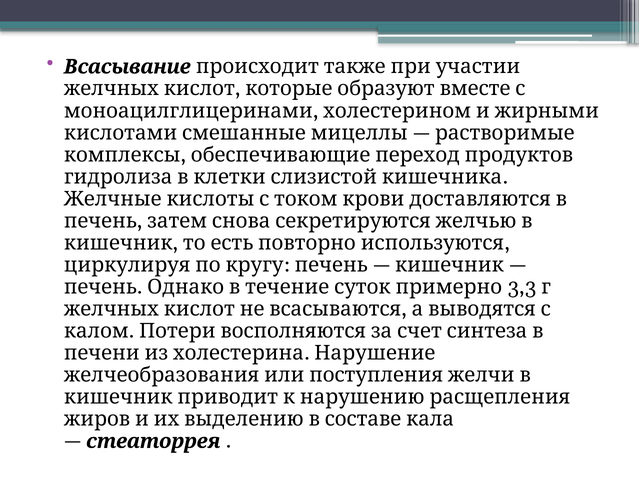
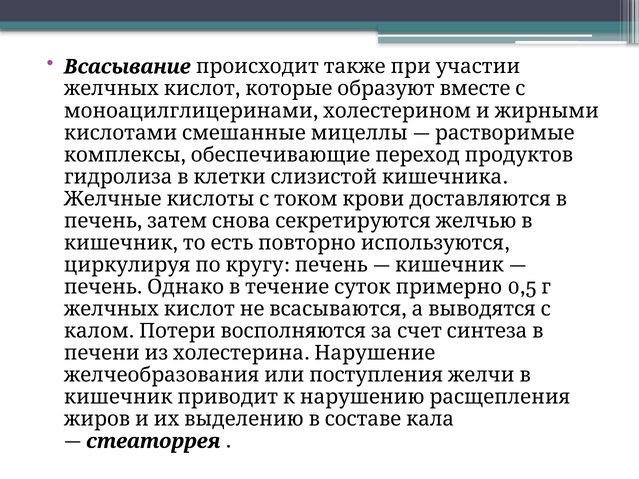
3,3: 3,3 -> 0,5
